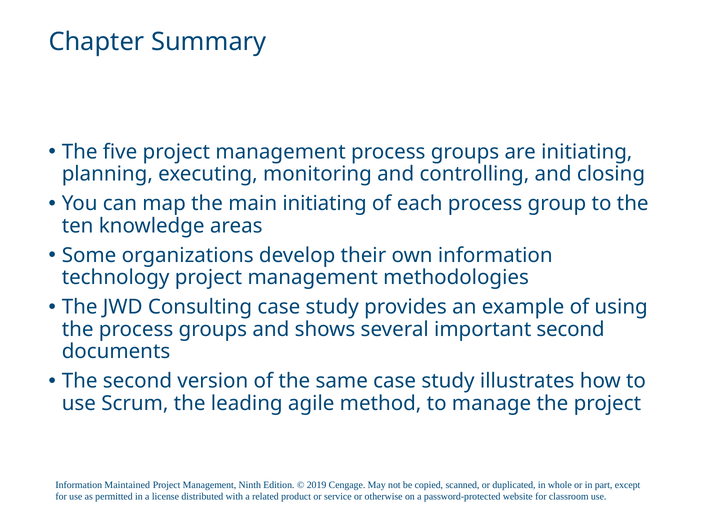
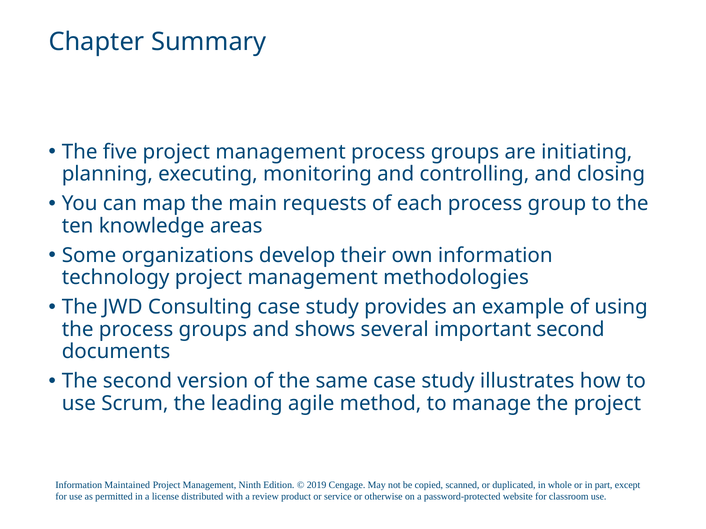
main initiating: initiating -> requests
related: related -> review
